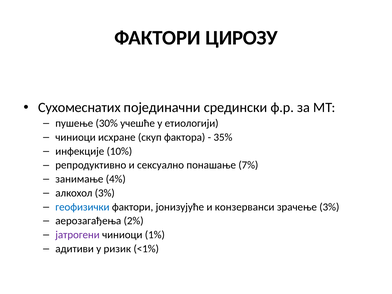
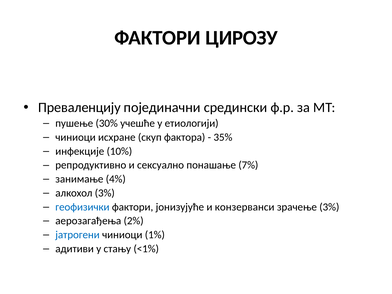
Сухомеснатих: Сухомеснатих -> Преваленцију
јатрогени colour: purple -> blue
ризик: ризик -> стању
